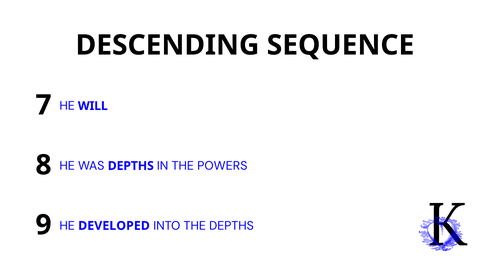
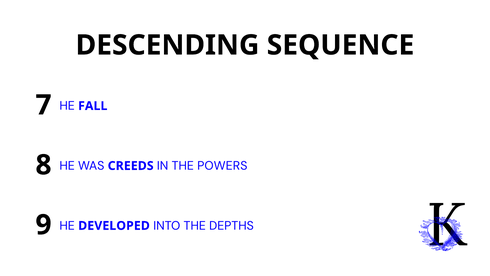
WILL: WILL -> FALL
WAS DEPTHS: DEPTHS -> CREEDS
